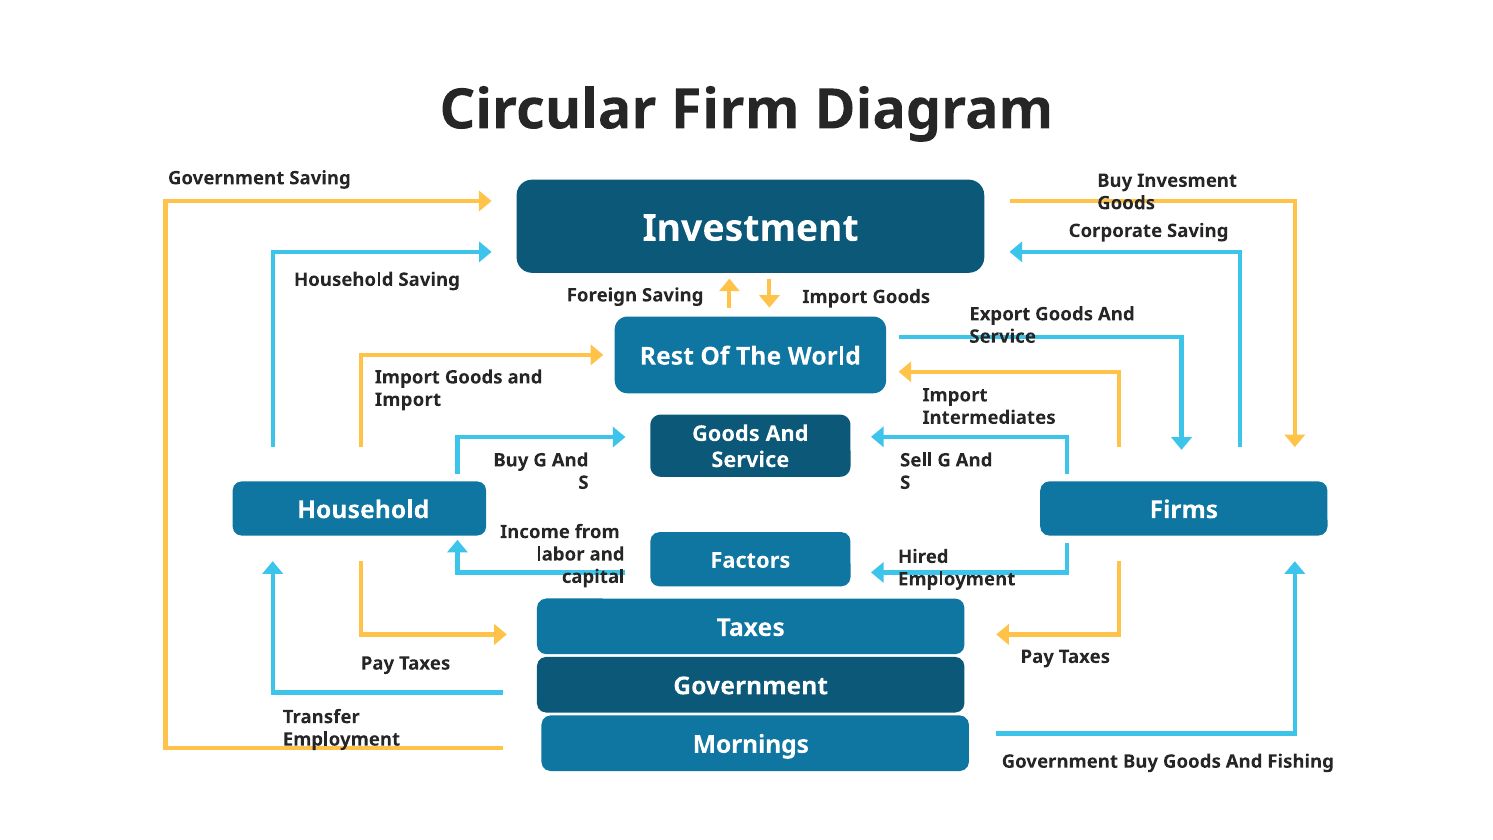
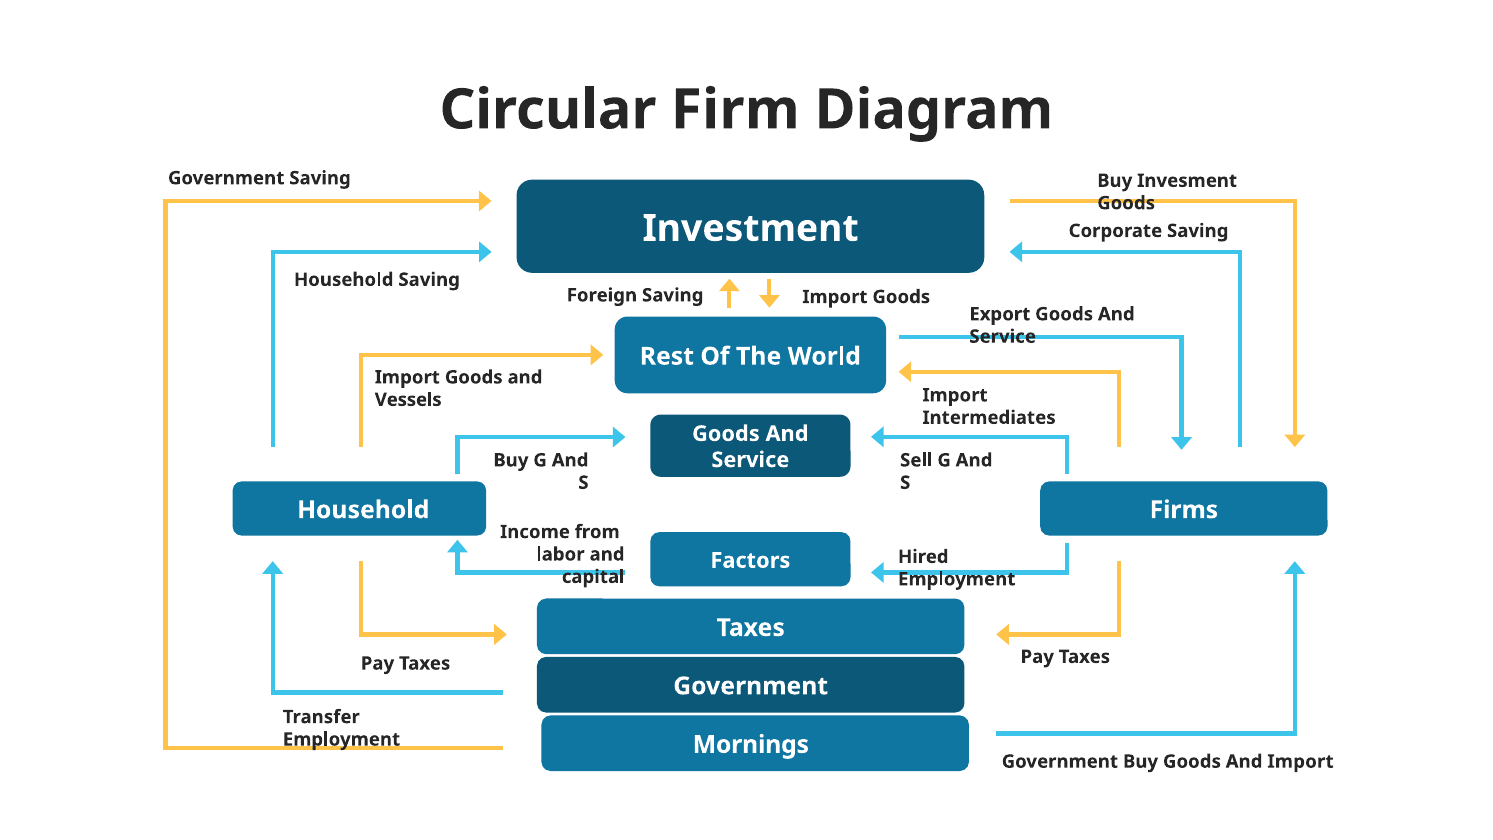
Import at (408, 400): Import -> Vessels
And Fishing: Fishing -> Import
